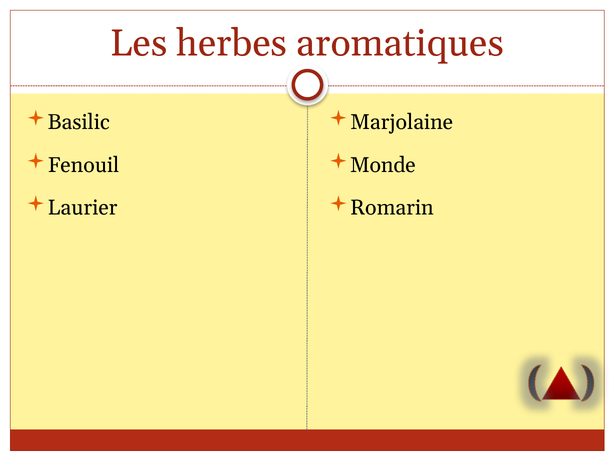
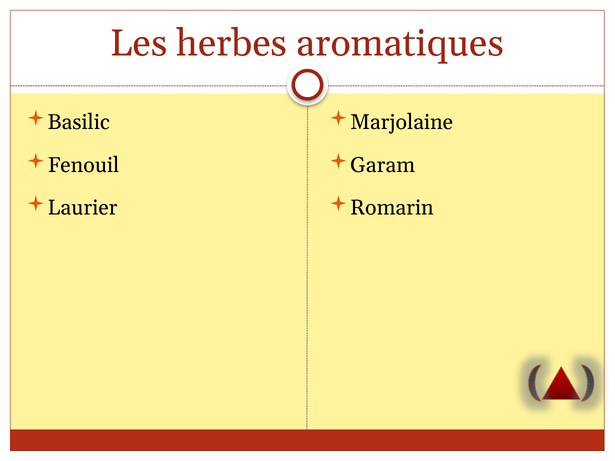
Monde: Monde -> Garam
